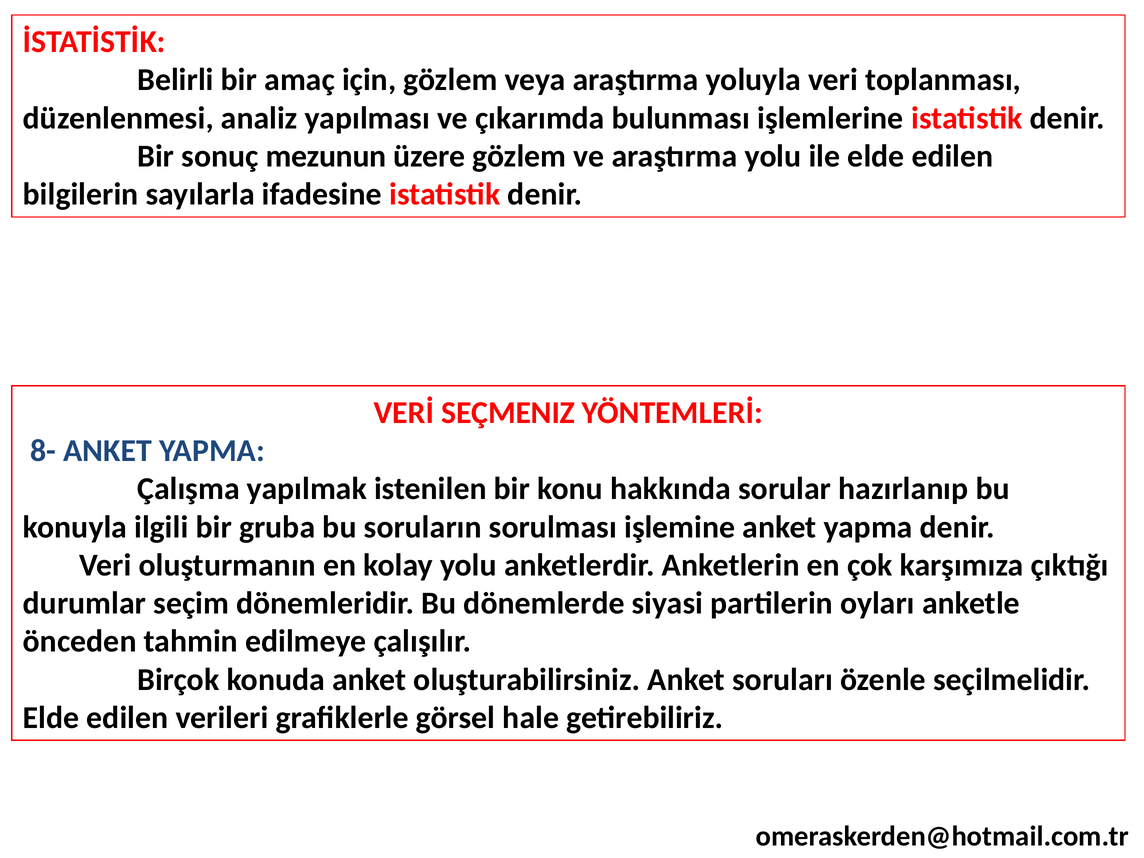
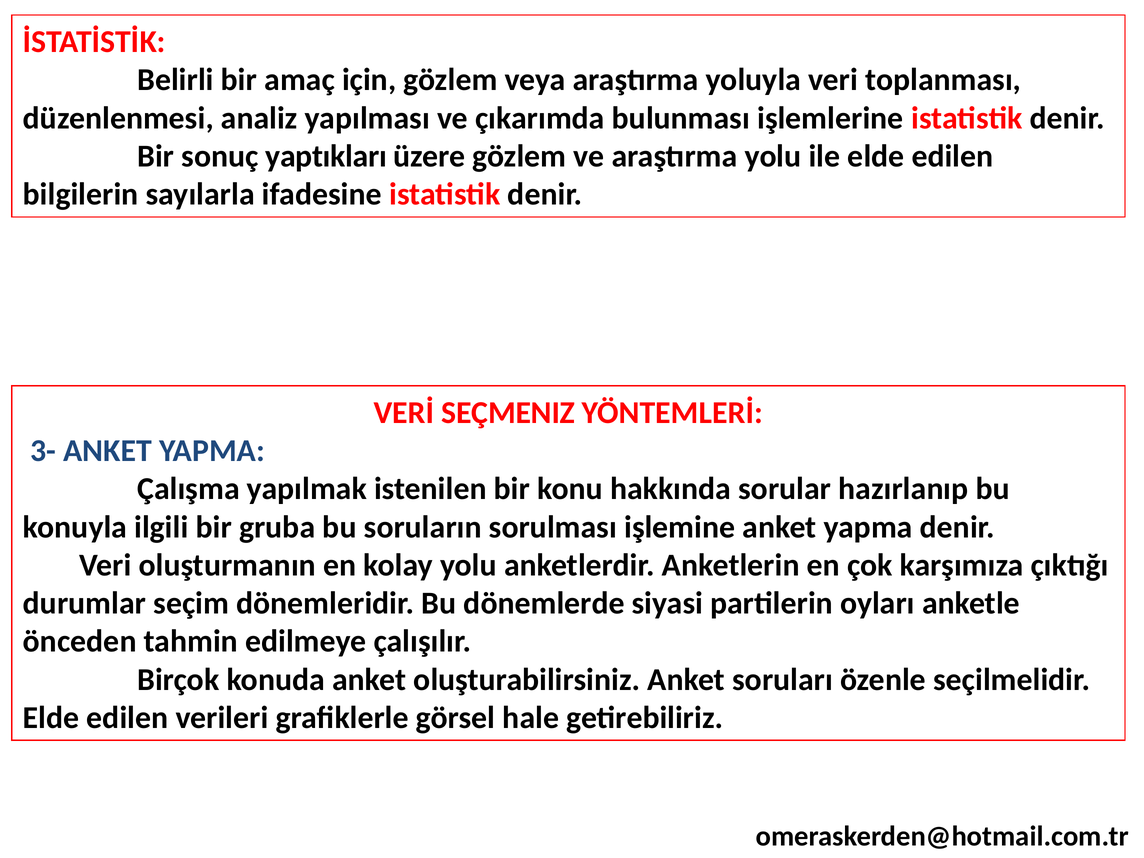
mezunun: mezunun -> yaptıkları
8-: 8- -> 3-
